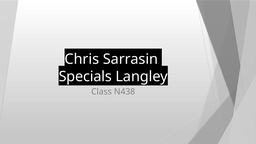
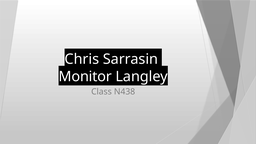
Specials: Specials -> Monitor
